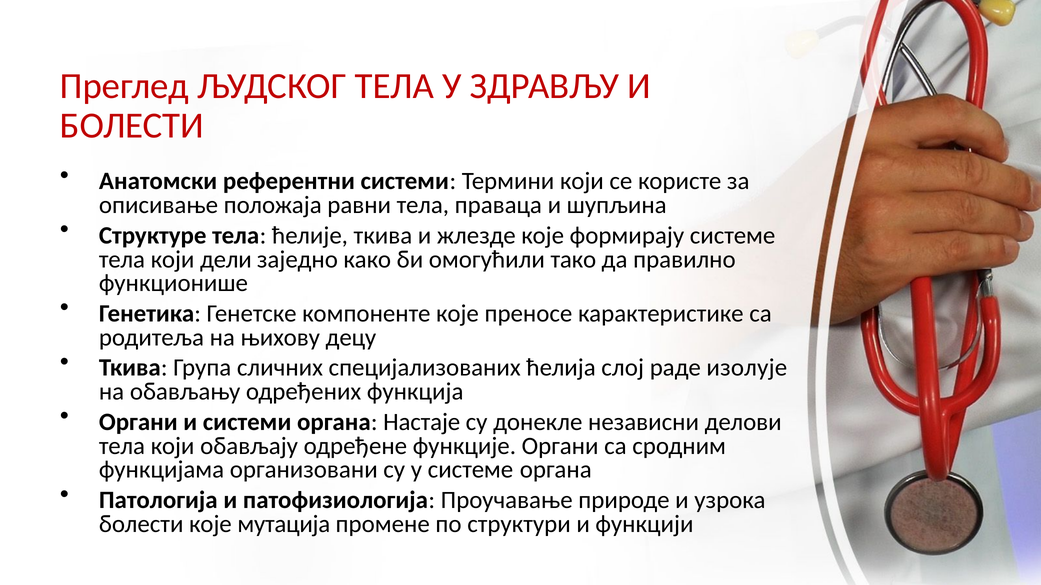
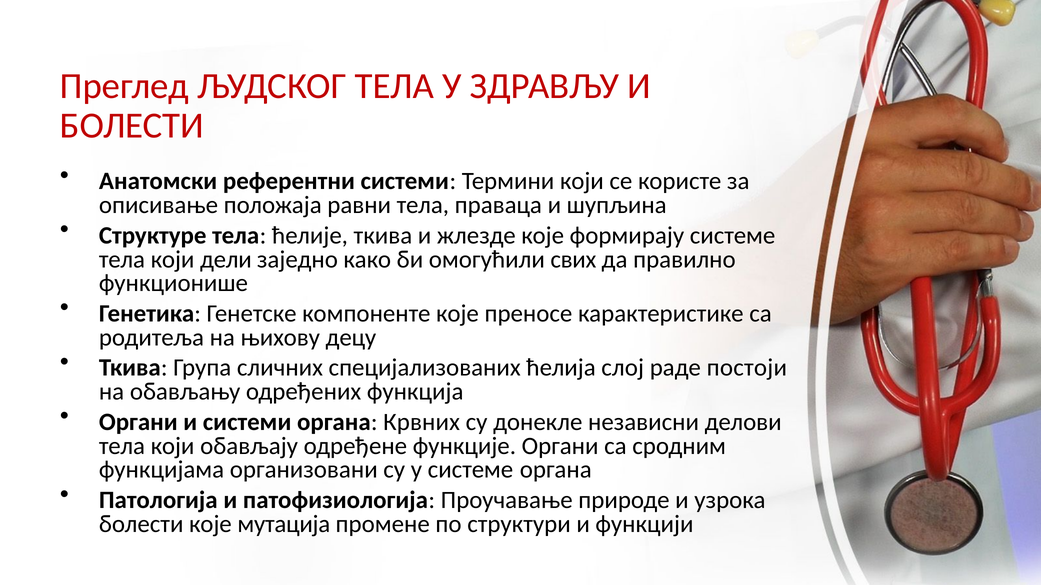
тако: тако -> свих
изолује: изолује -> постоји
Настаје: Настаје -> Крвних
